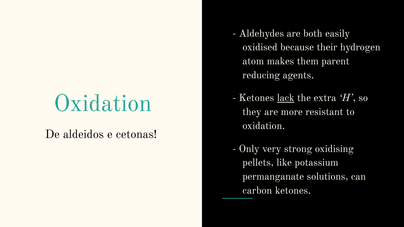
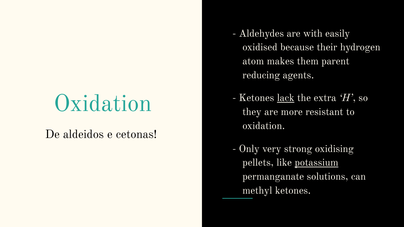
both: both -> with
potassium underline: none -> present
carbon: carbon -> methyl
